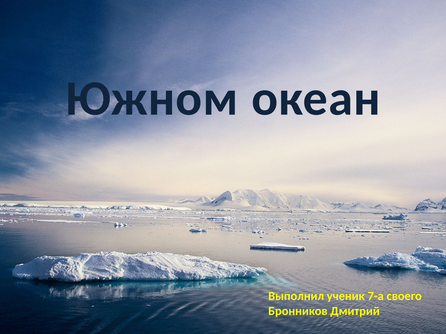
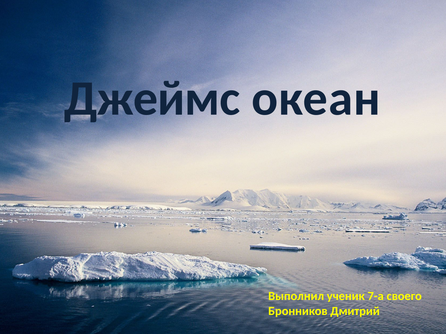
Южном: Южном -> Джеймс
